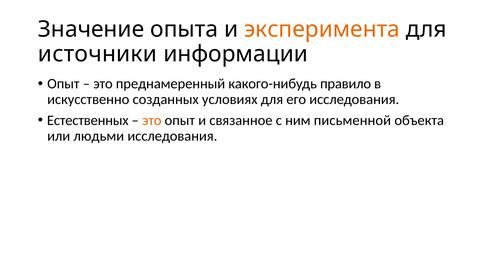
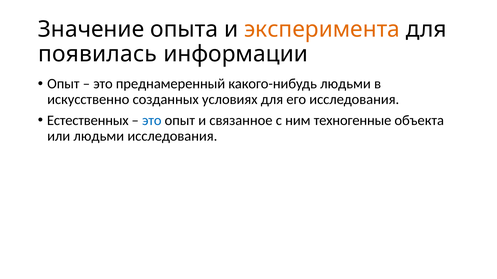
источники: источники -> появилась
какого-нибудь правило: правило -> людьми
это at (152, 121) colour: orange -> blue
письменной: письменной -> техногенные
